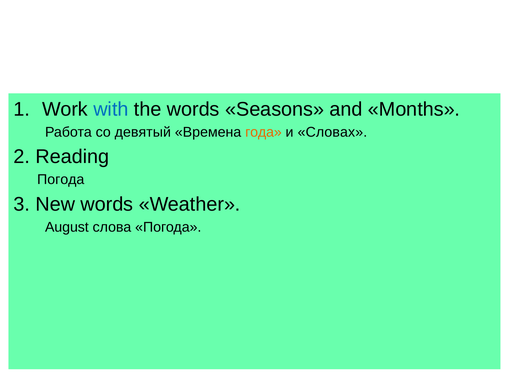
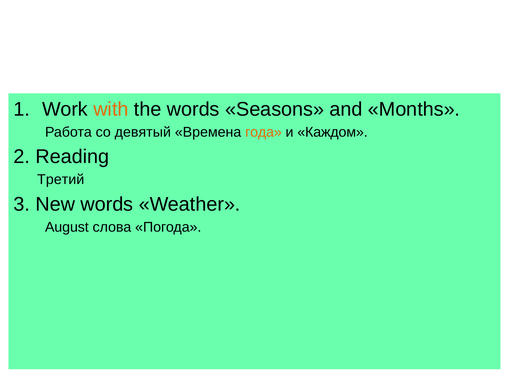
with colour: blue -> orange
Словах: Словах -> Каждом
Погода at (61, 179): Погода -> Третий
